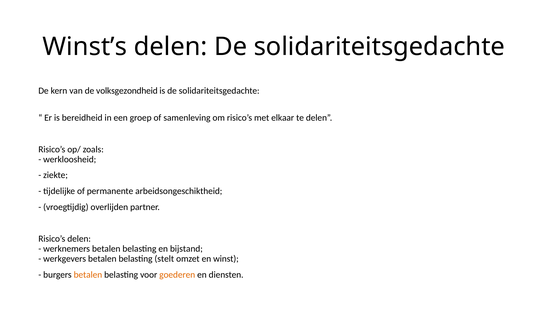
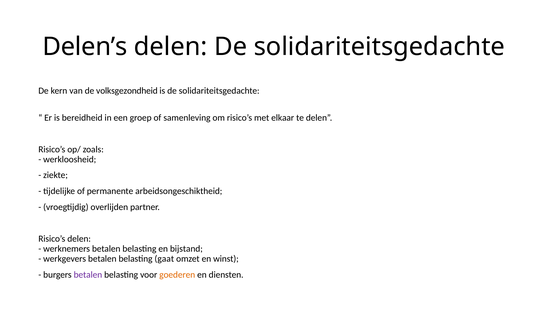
Winst’s: Winst’s -> Delen’s
stelt: stelt -> gaat
betalen at (88, 274) colour: orange -> purple
